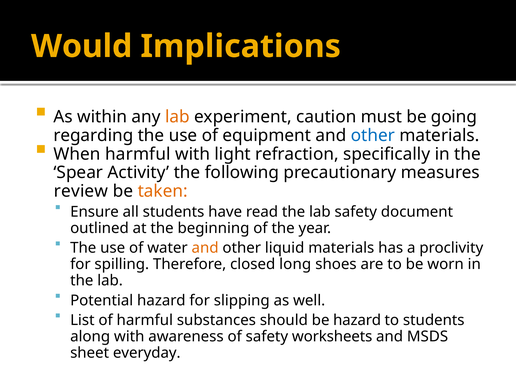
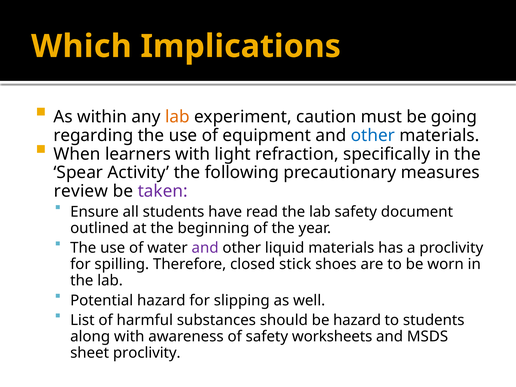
Would: Would -> Which
When harmful: harmful -> learners
taken colour: orange -> purple
and at (205, 248) colour: orange -> purple
long: long -> stick
sheet everyday: everyday -> proclivity
